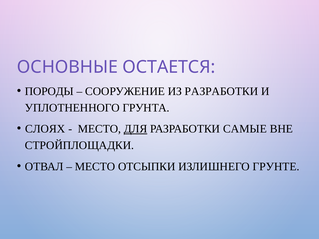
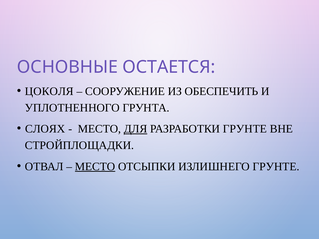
ПОРОДЫ: ПОРОДЫ -> ЦОКОЛЯ
ИЗ РАЗРАБОТКИ: РАЗРАБОТКИ -> ОБЕСПЕЧИТЬ
РАЗРАБОТКИ САМЫЕ: САМЫЕ -> ГРУНТЕ
МЕСТО at (95, 167) underline: none -> present
